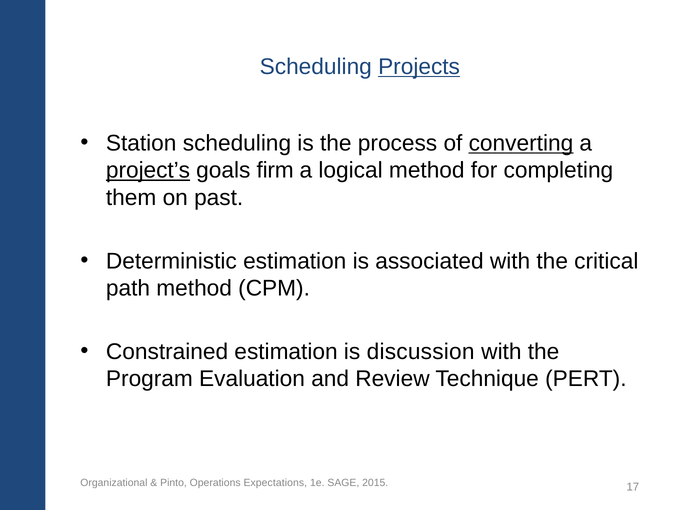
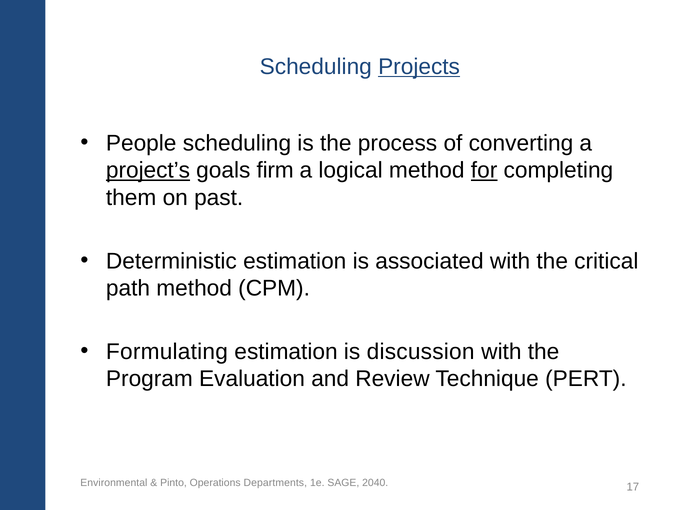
Station: Station -> People
converting underline: present -> none
for underline: none -> present
Constrained: Constrained -> Formulating
Organizational: Organizational -> Environmental
Expectations: Expectations -> Departments
2015: 2015 -> 2040
